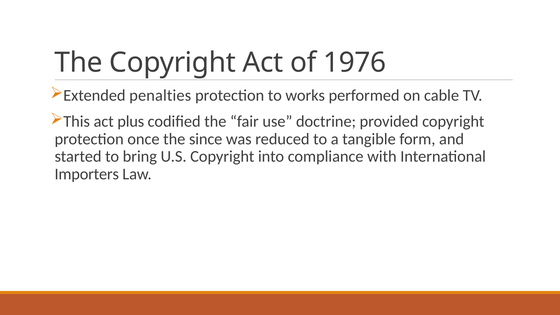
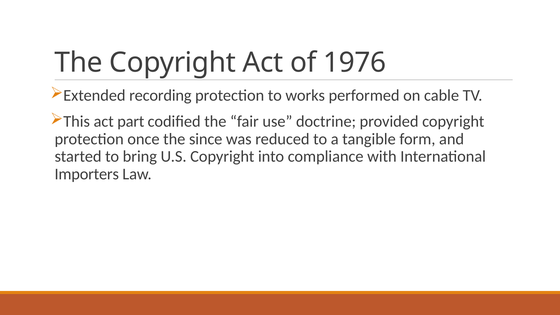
penalties: penalties -> recording
plus: plus -> part
